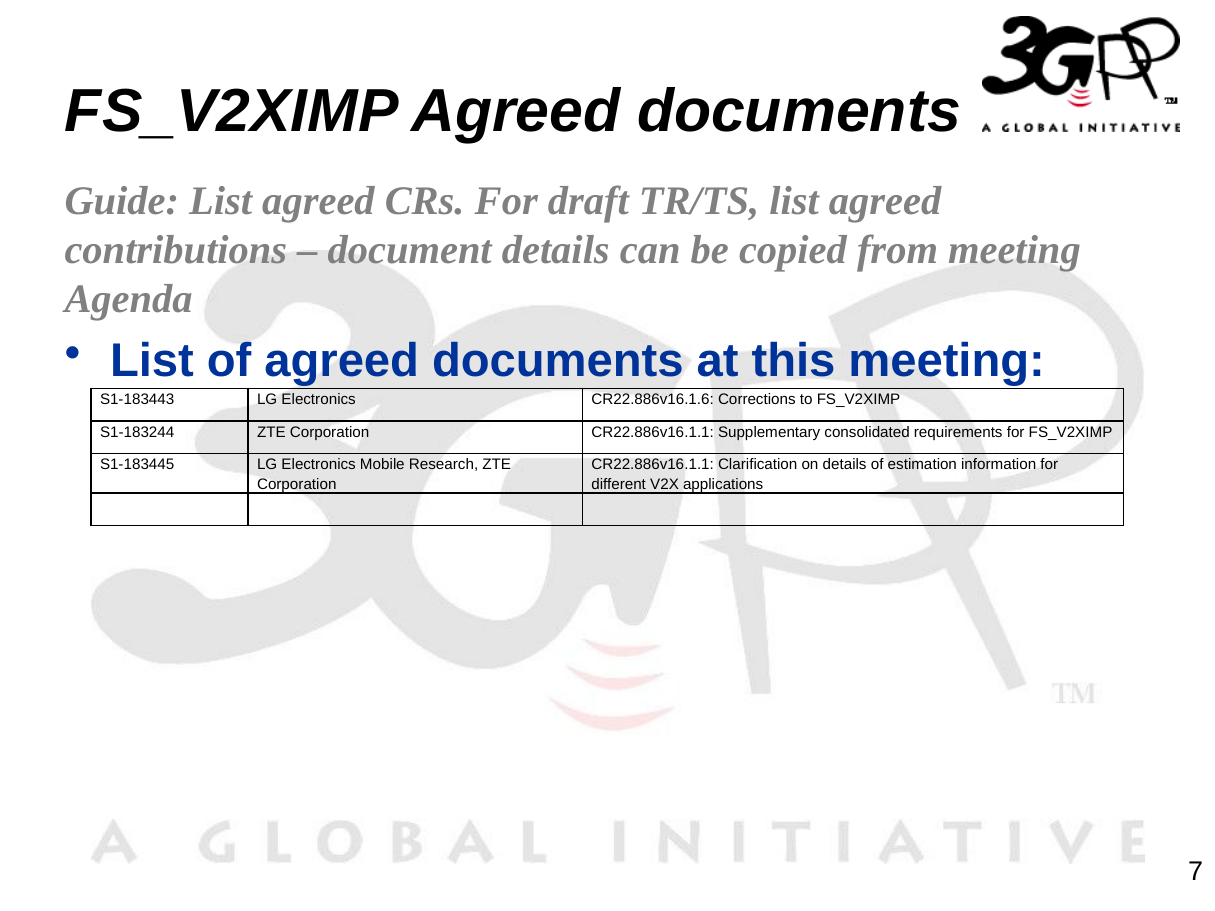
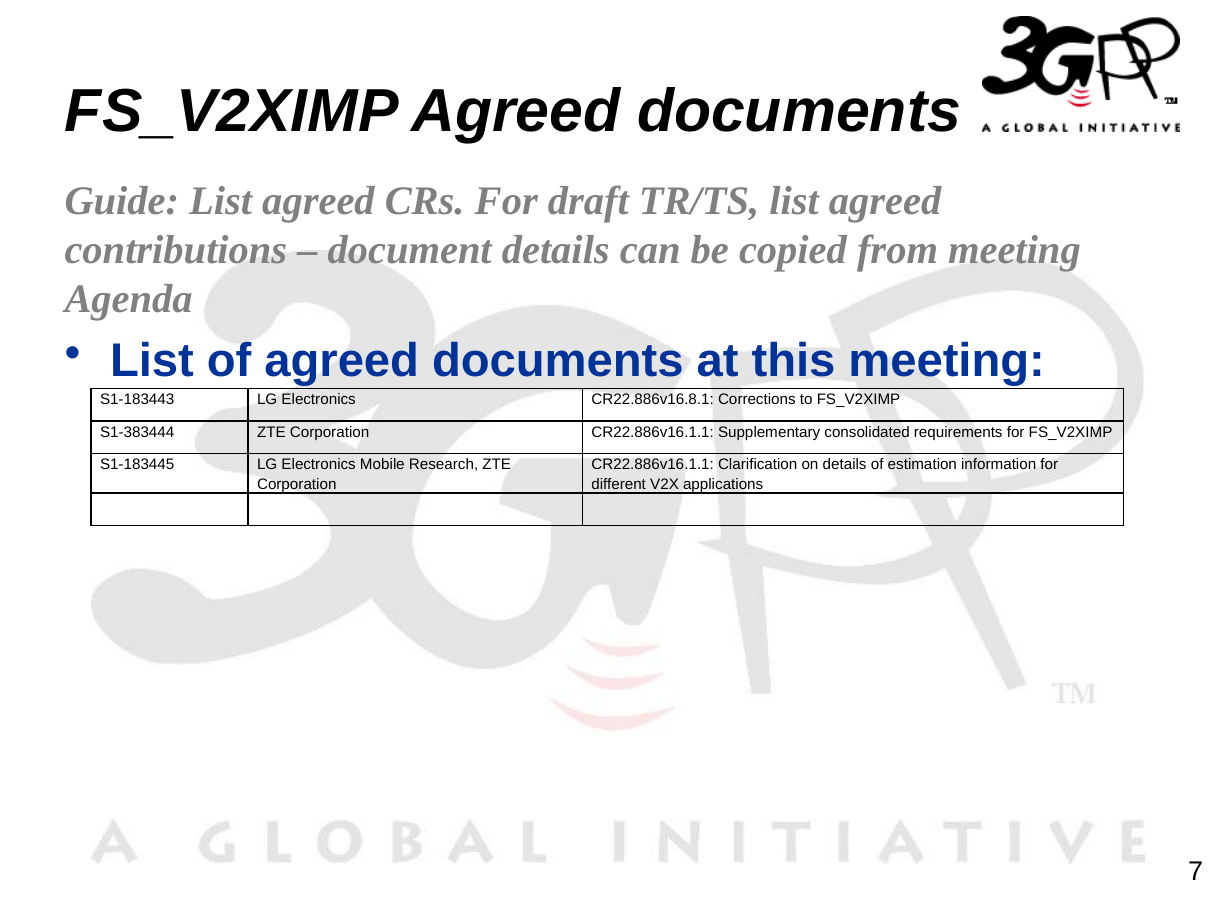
CR22.886v16.1.6: CR22.886v16.1.6 -> CR22.886v16.8.1
S1-183244: S1-183244 -> S1-383444
